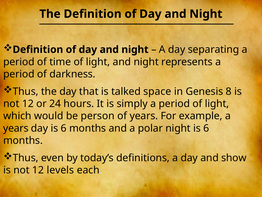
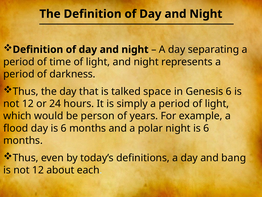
Genesis 8: 8 -> 6
years at (16, 128): years -> flood
show: show -> bang
levels: levels -> about
